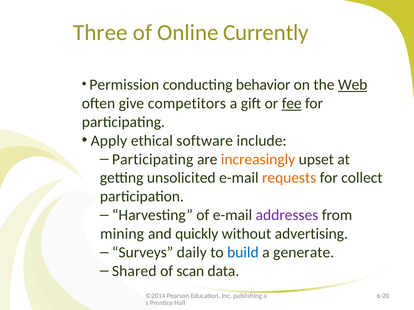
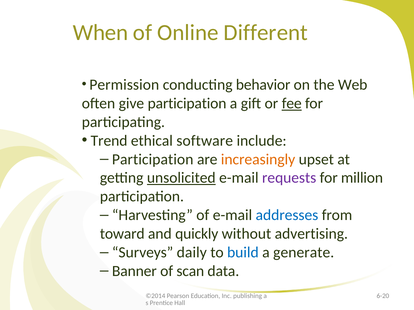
Three: Three -> When
Currently: Currently -> Different
Web underline: present -> none
give competitors: competitors -> participation
Apply: Apply -> Trend
Participating at (153, 160): Participating -> Participation
unsolicited underline: none -> present
requests colour: orange -> purple
collect: collect -> million
addresses colour: purple -> blue
mining: mining -> toward
Shared: Shared -> Banner
